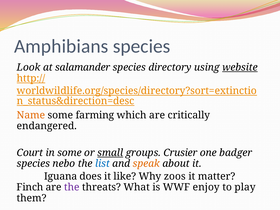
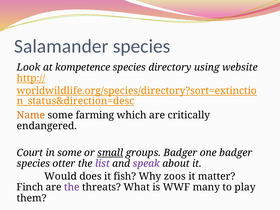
Amphibians: Amphibians -> Salamander
salamander: salamander -> kompetence
website underline: present -> none
groups Crusier: Crusier -> Badger
nebo: nebo -> otter
list colour: blue -> purple
speak colour: orange -> purple
Iguana: Iguana -> Would
like: like -> fish
enjoy: enjoy -> many
